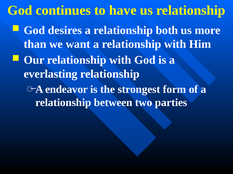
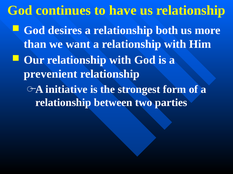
everlasting: everlasting -> prevenient
endeavor: endeavor -> initiative
